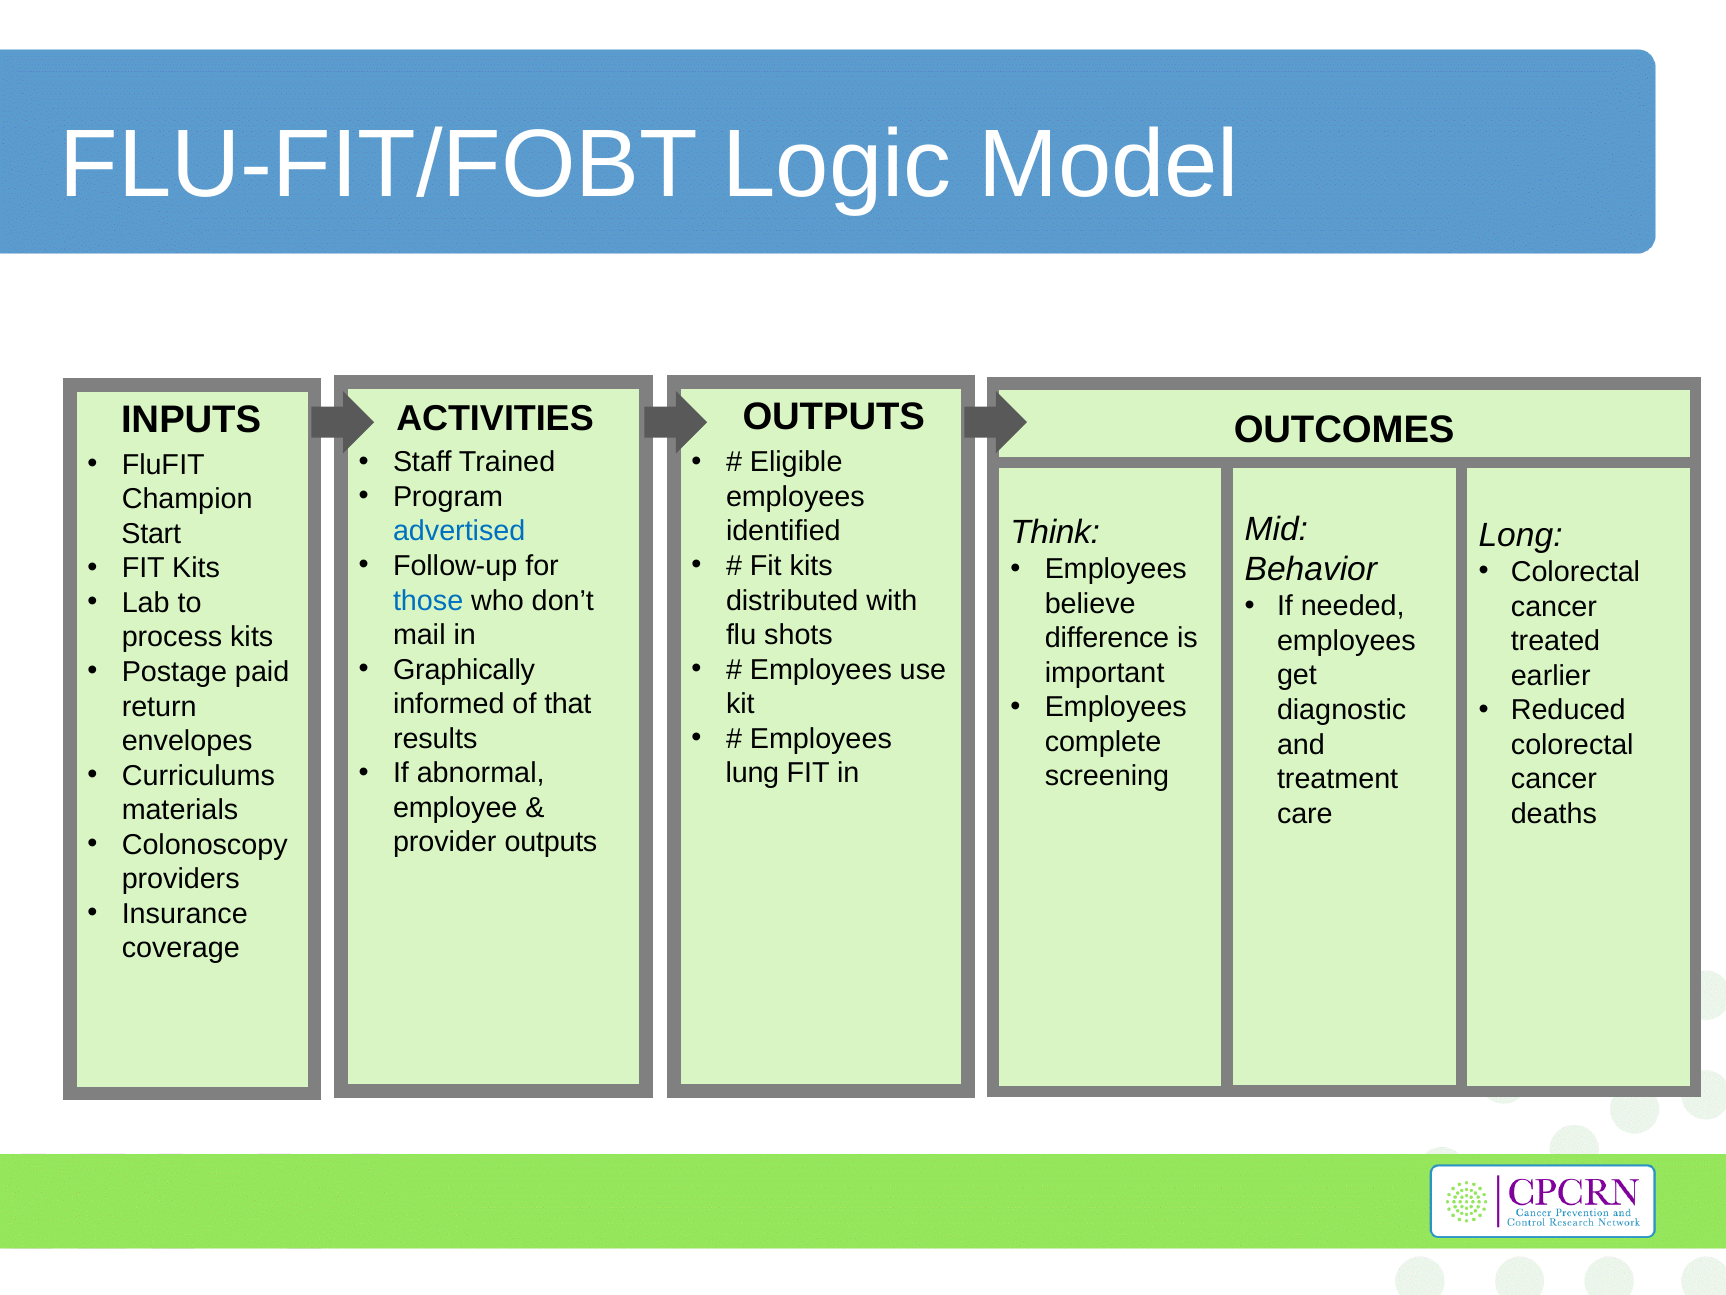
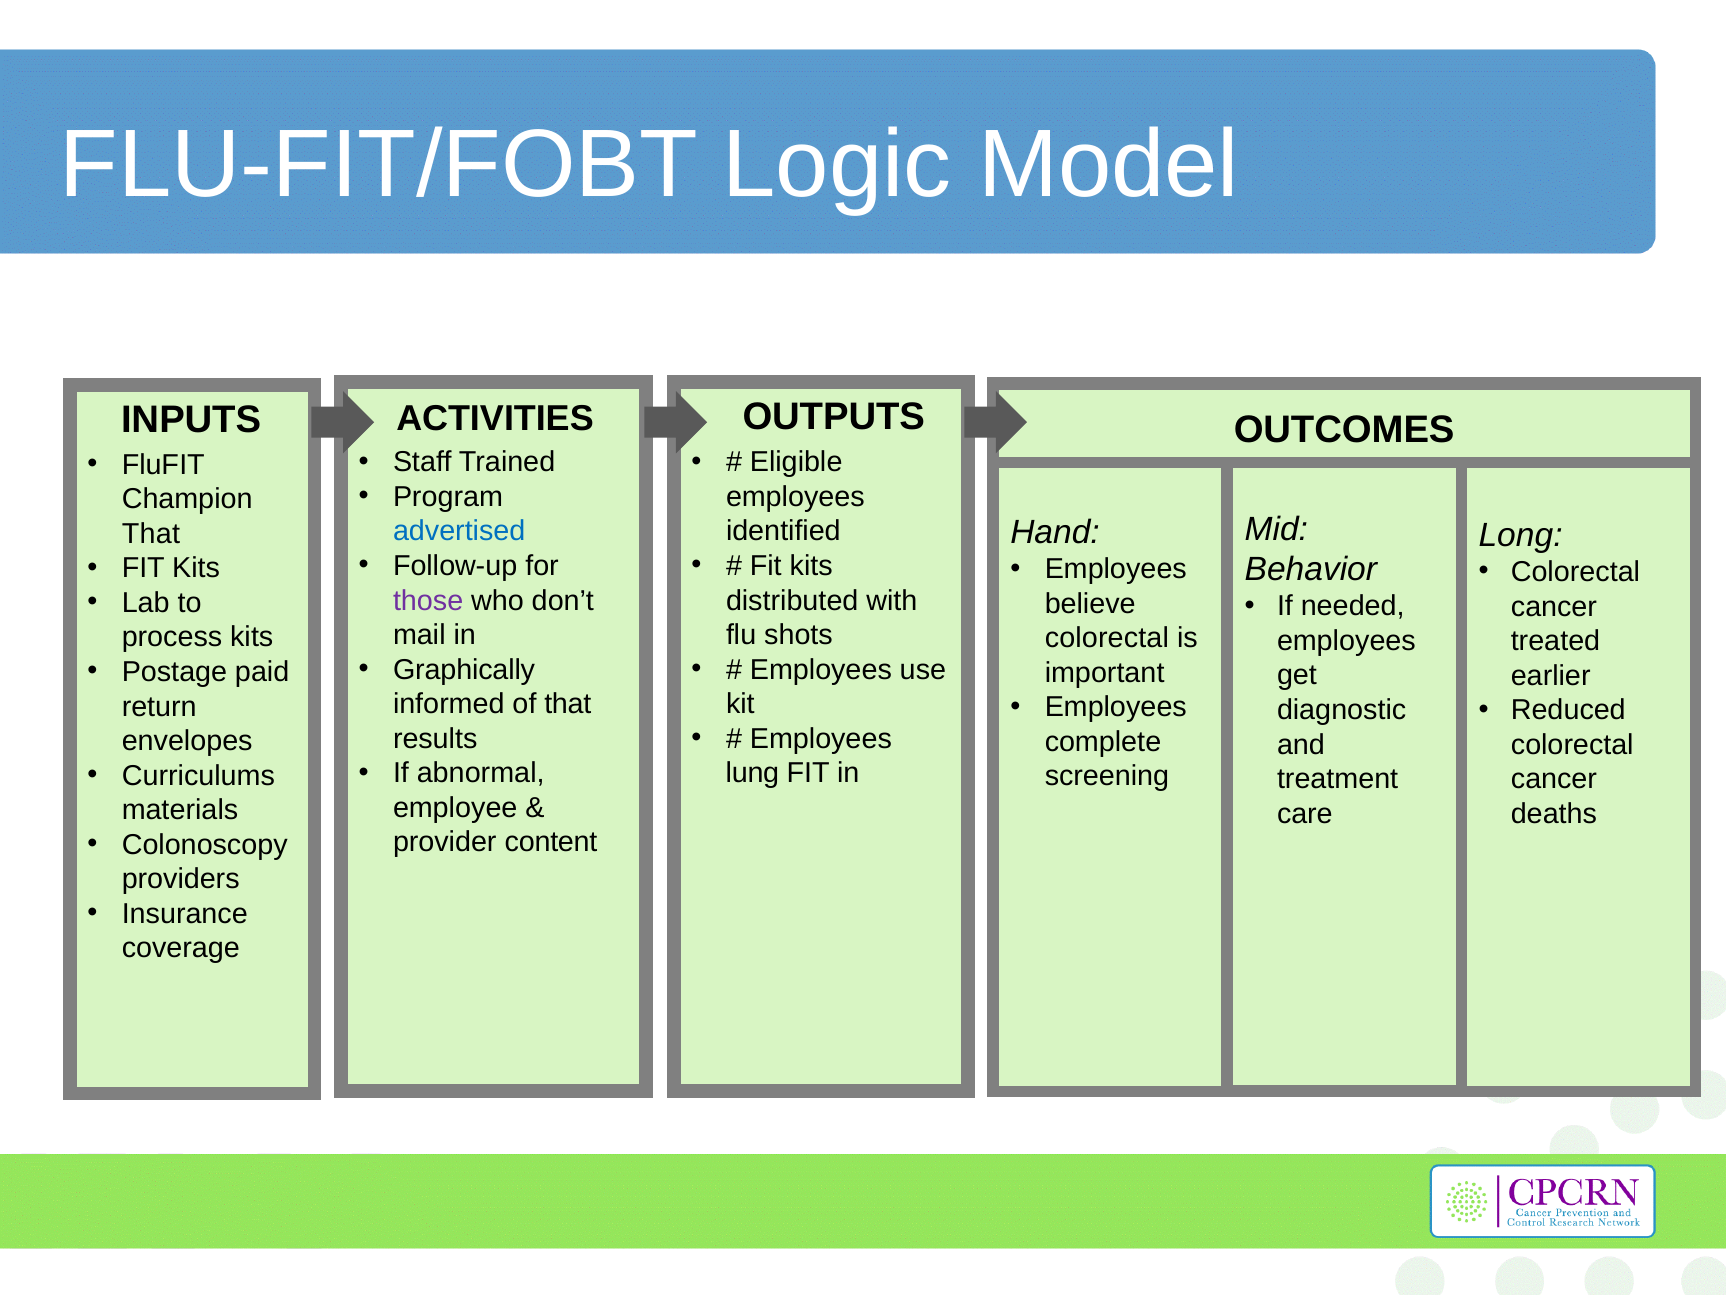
Think: Think -> Hand
Start at (151, 534): Start -> That
those colour: blue -> purple
difference at (1107, 638): difference -> colorectal
provider outputs: outputs -> content
